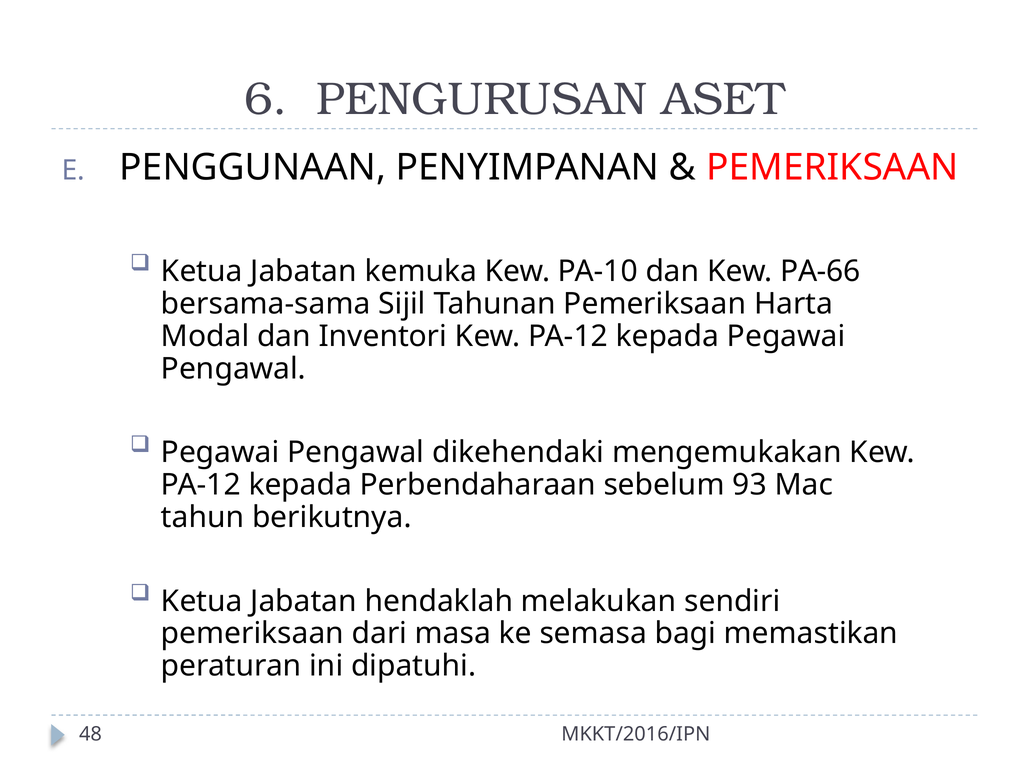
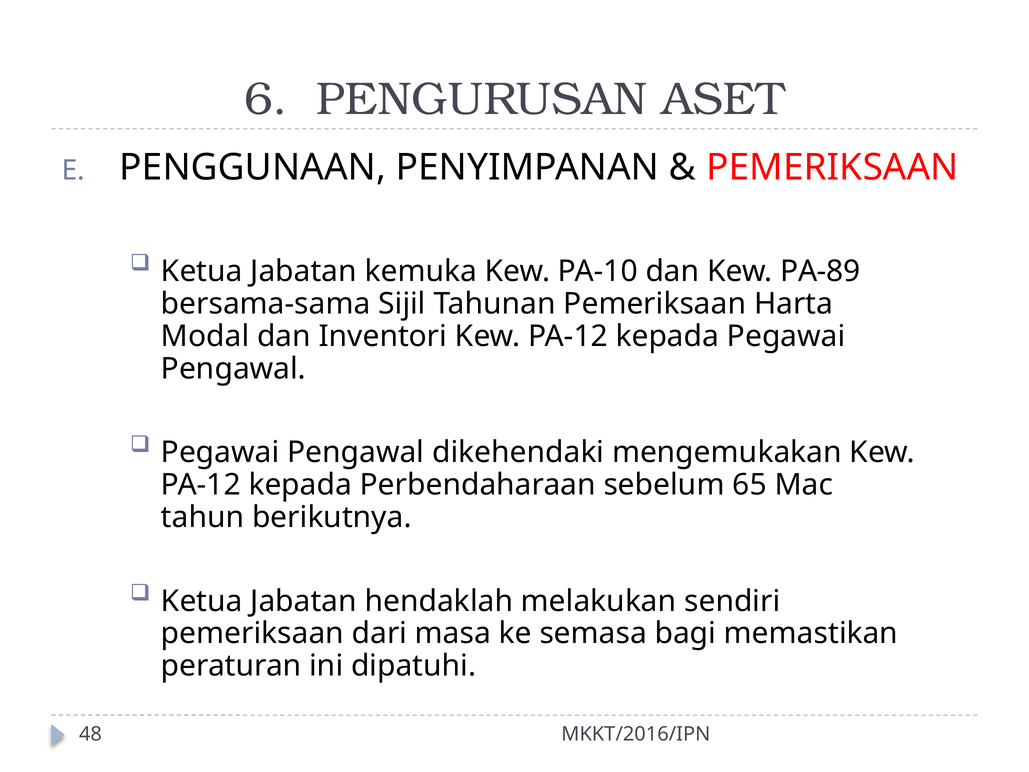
PA-66: PA-66 -> PA-89
93: 93 -> 65
